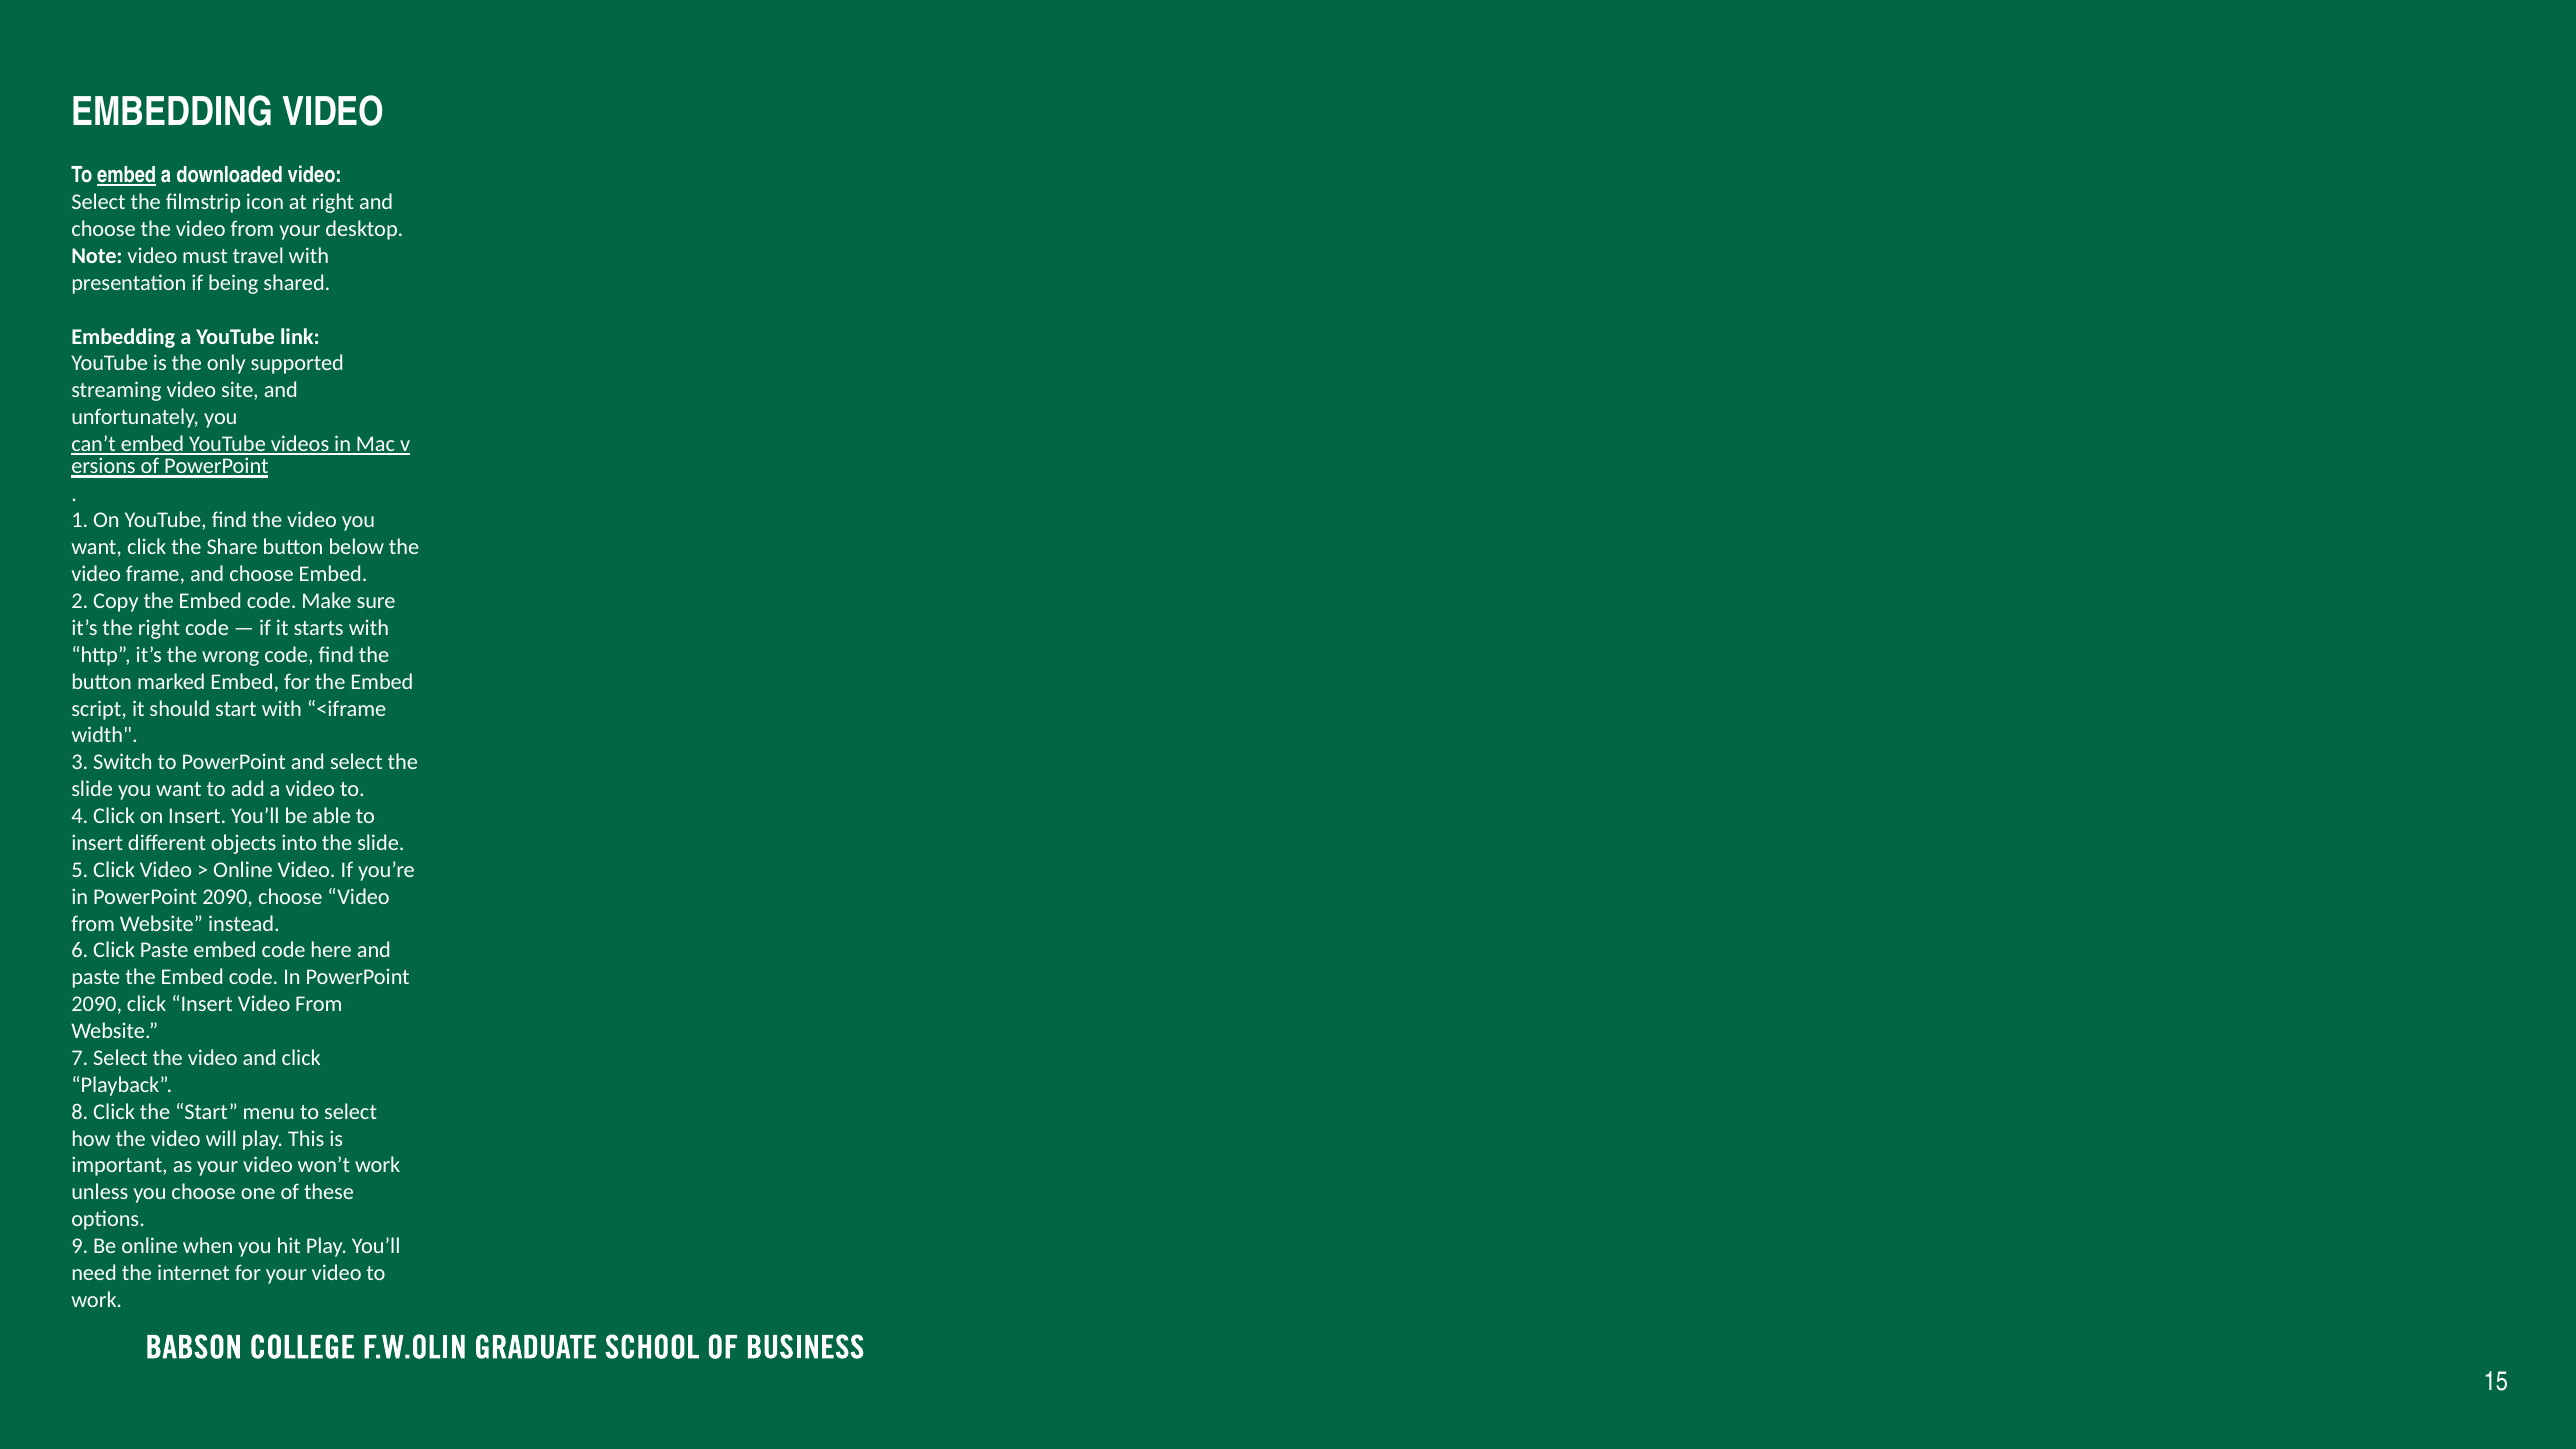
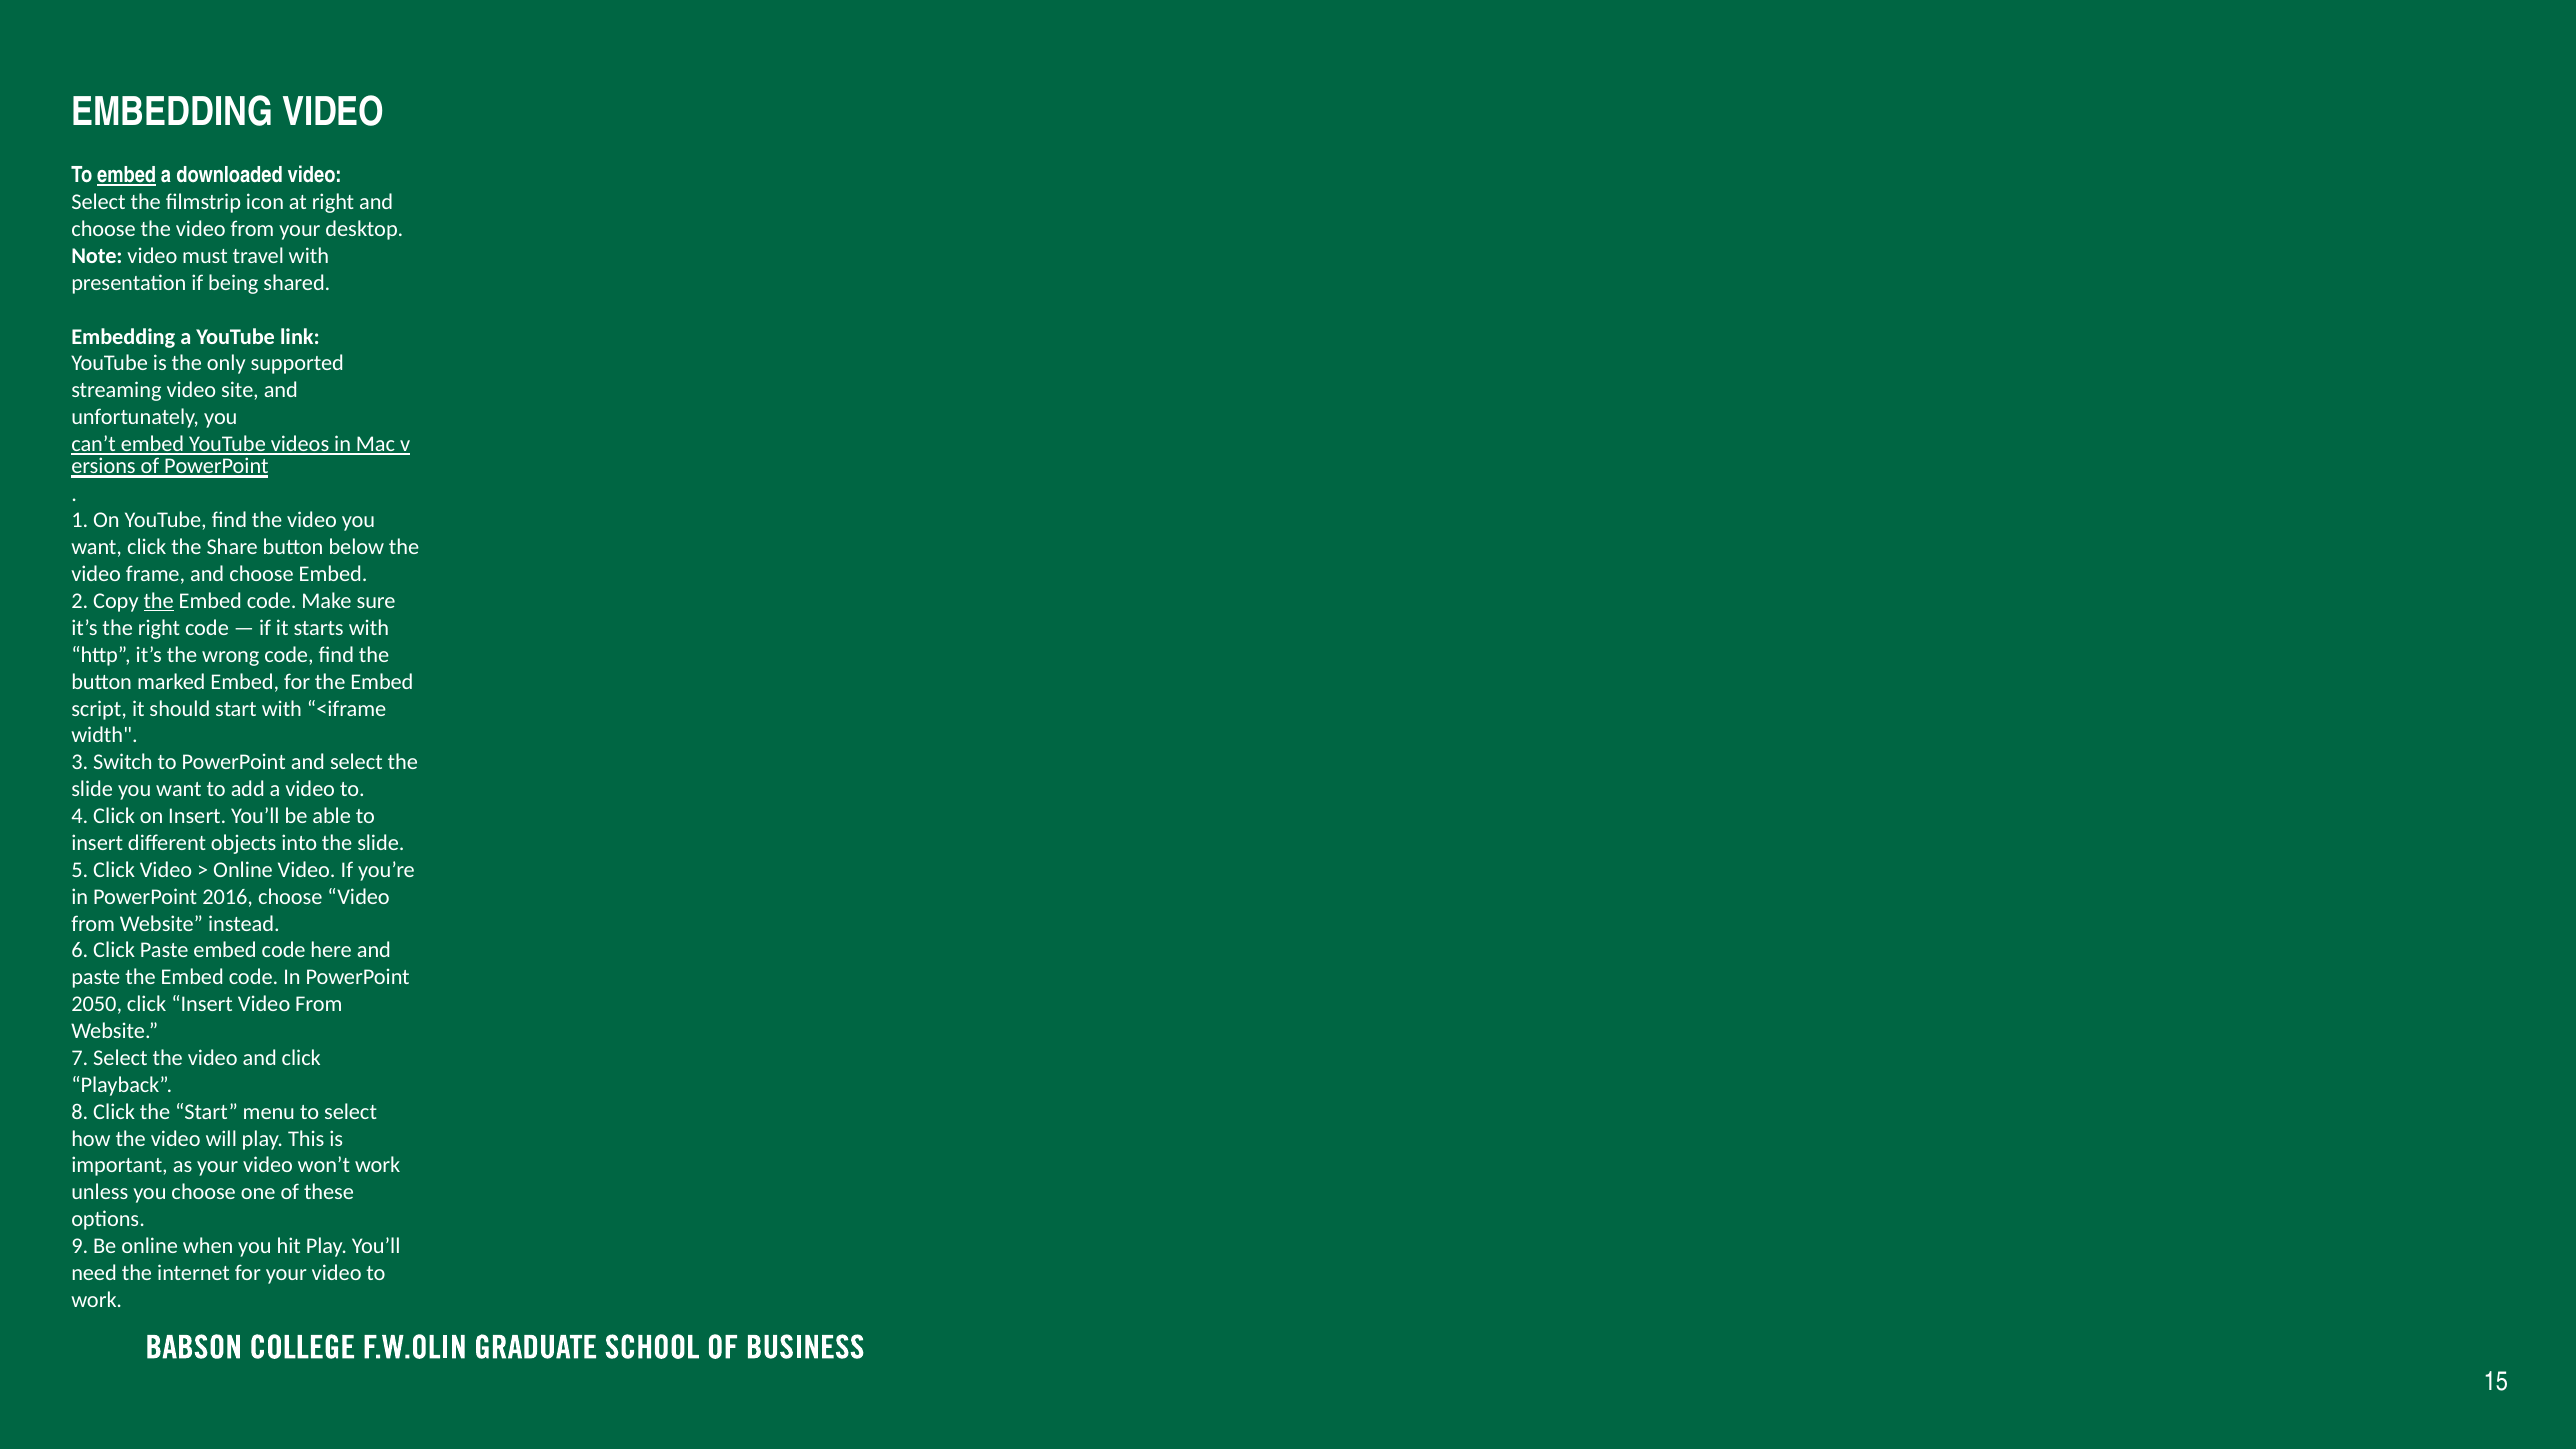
the at (159, 601) underline: none -> present
2090 at (228, 897): 2090 -> 2016
2090 at (97, 1004): 2090 -> 2050
